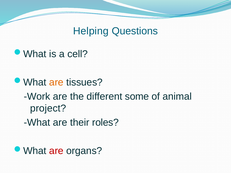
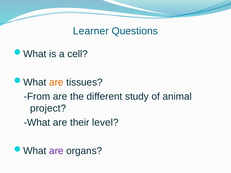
Helping: Helping -> Learner
Work: Work -> From
some: some -> study
roles: roles -> level
are at (56, 151) colour: red -> purple
